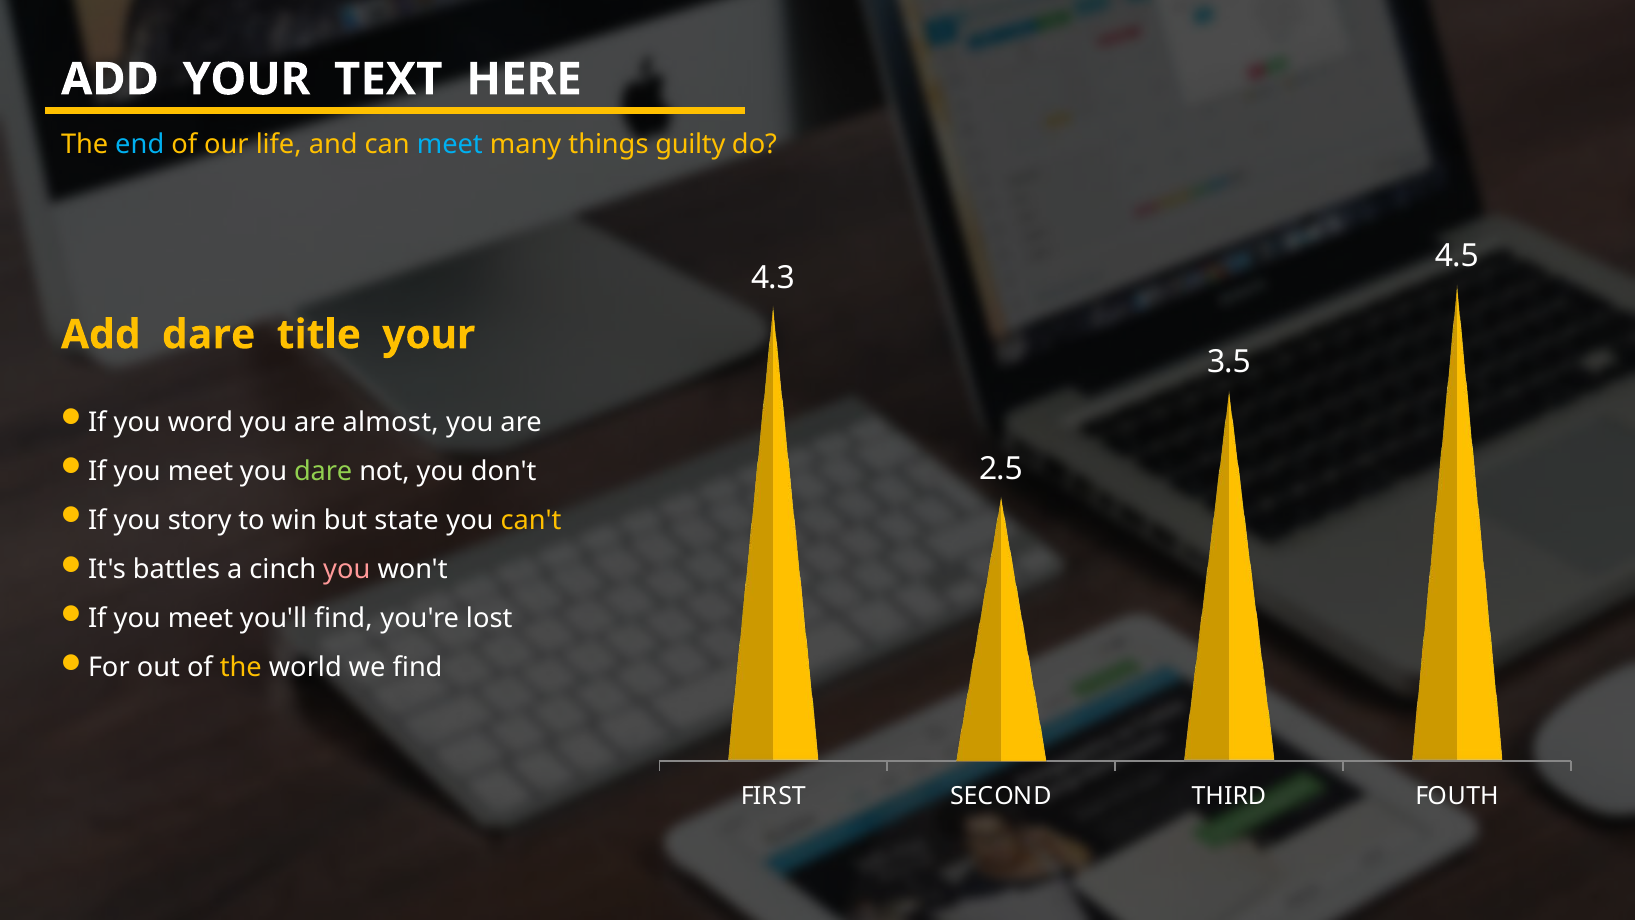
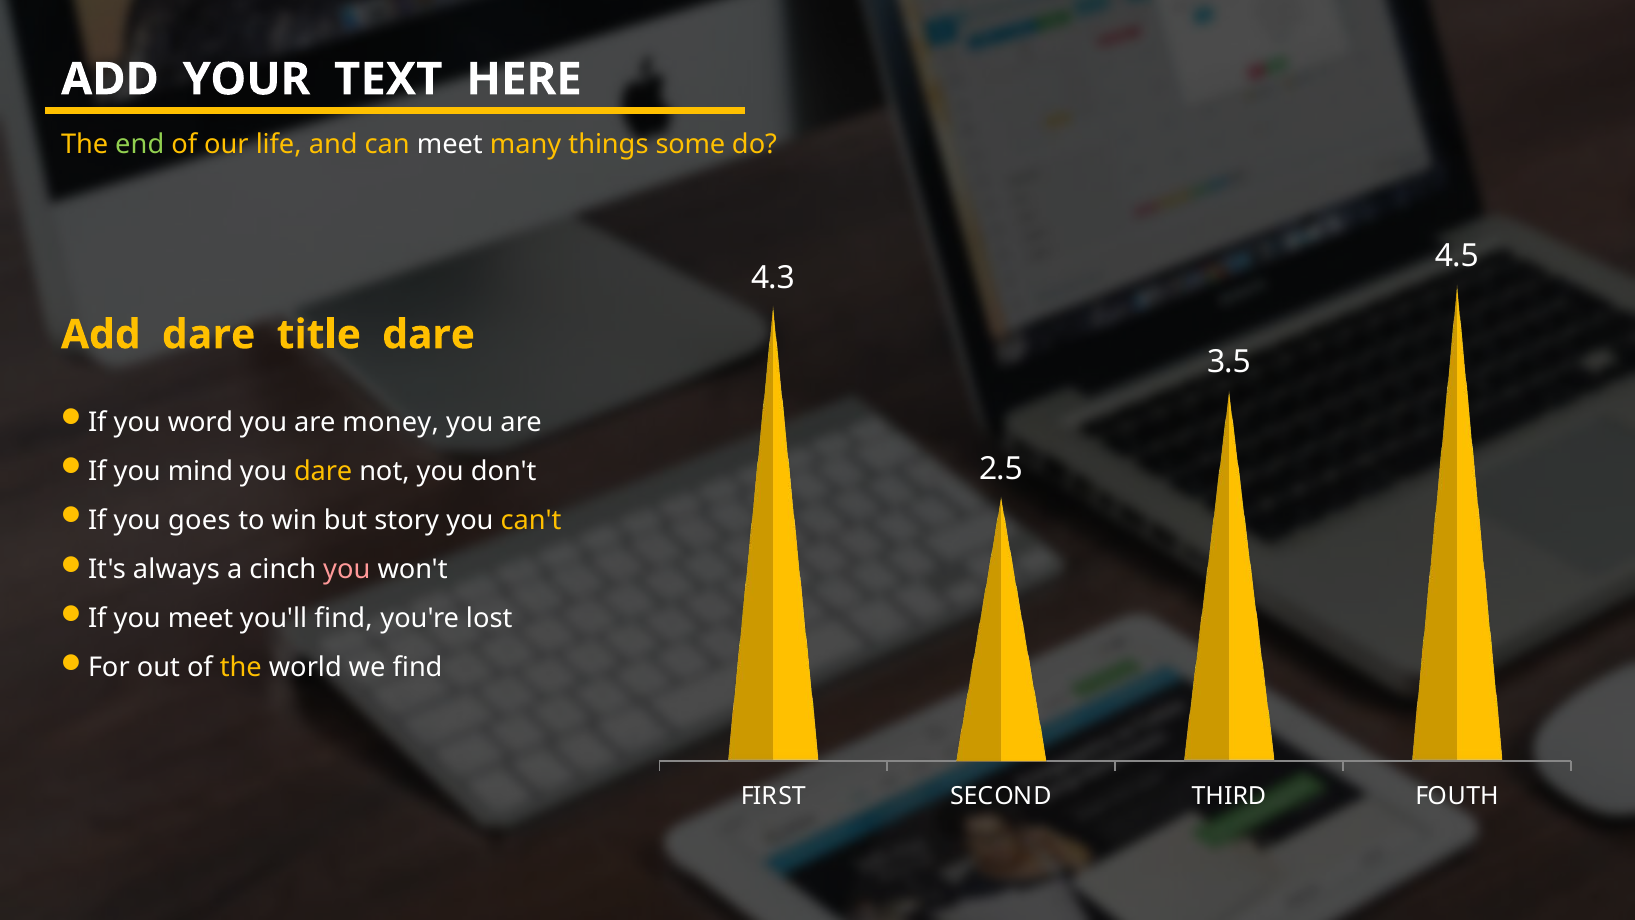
end colour: light blue -> light green
meet at (450, 145) colour: light blue -> white
guilty: guilty -> some
title your: your -> dare
almost: almost -> money
meet at (200, 471): meet -> mind
dare at (323, 471) colour: light green -> yellow
story: story -> goes
state: state -> story
battles: battles -> always
